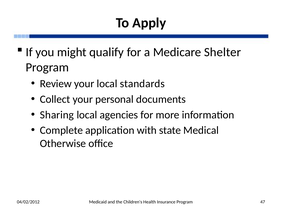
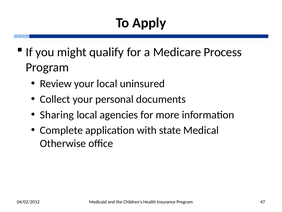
Shelter: Shelter -> Process
standards: standards -> uninsured
